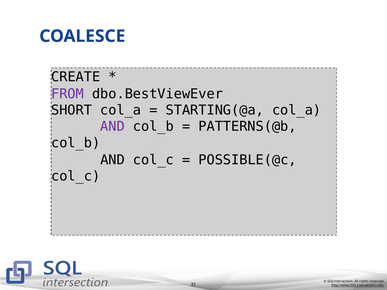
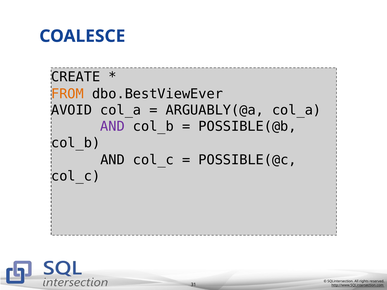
FROM colour: purple -> orange
SHORT: SHORT -> AVOID
STARTING(@a: STARTING(@a -> ARGUABLY(@a
PATTERNS(@b: PATTERNS(@b -> POSSIBLE(@b
